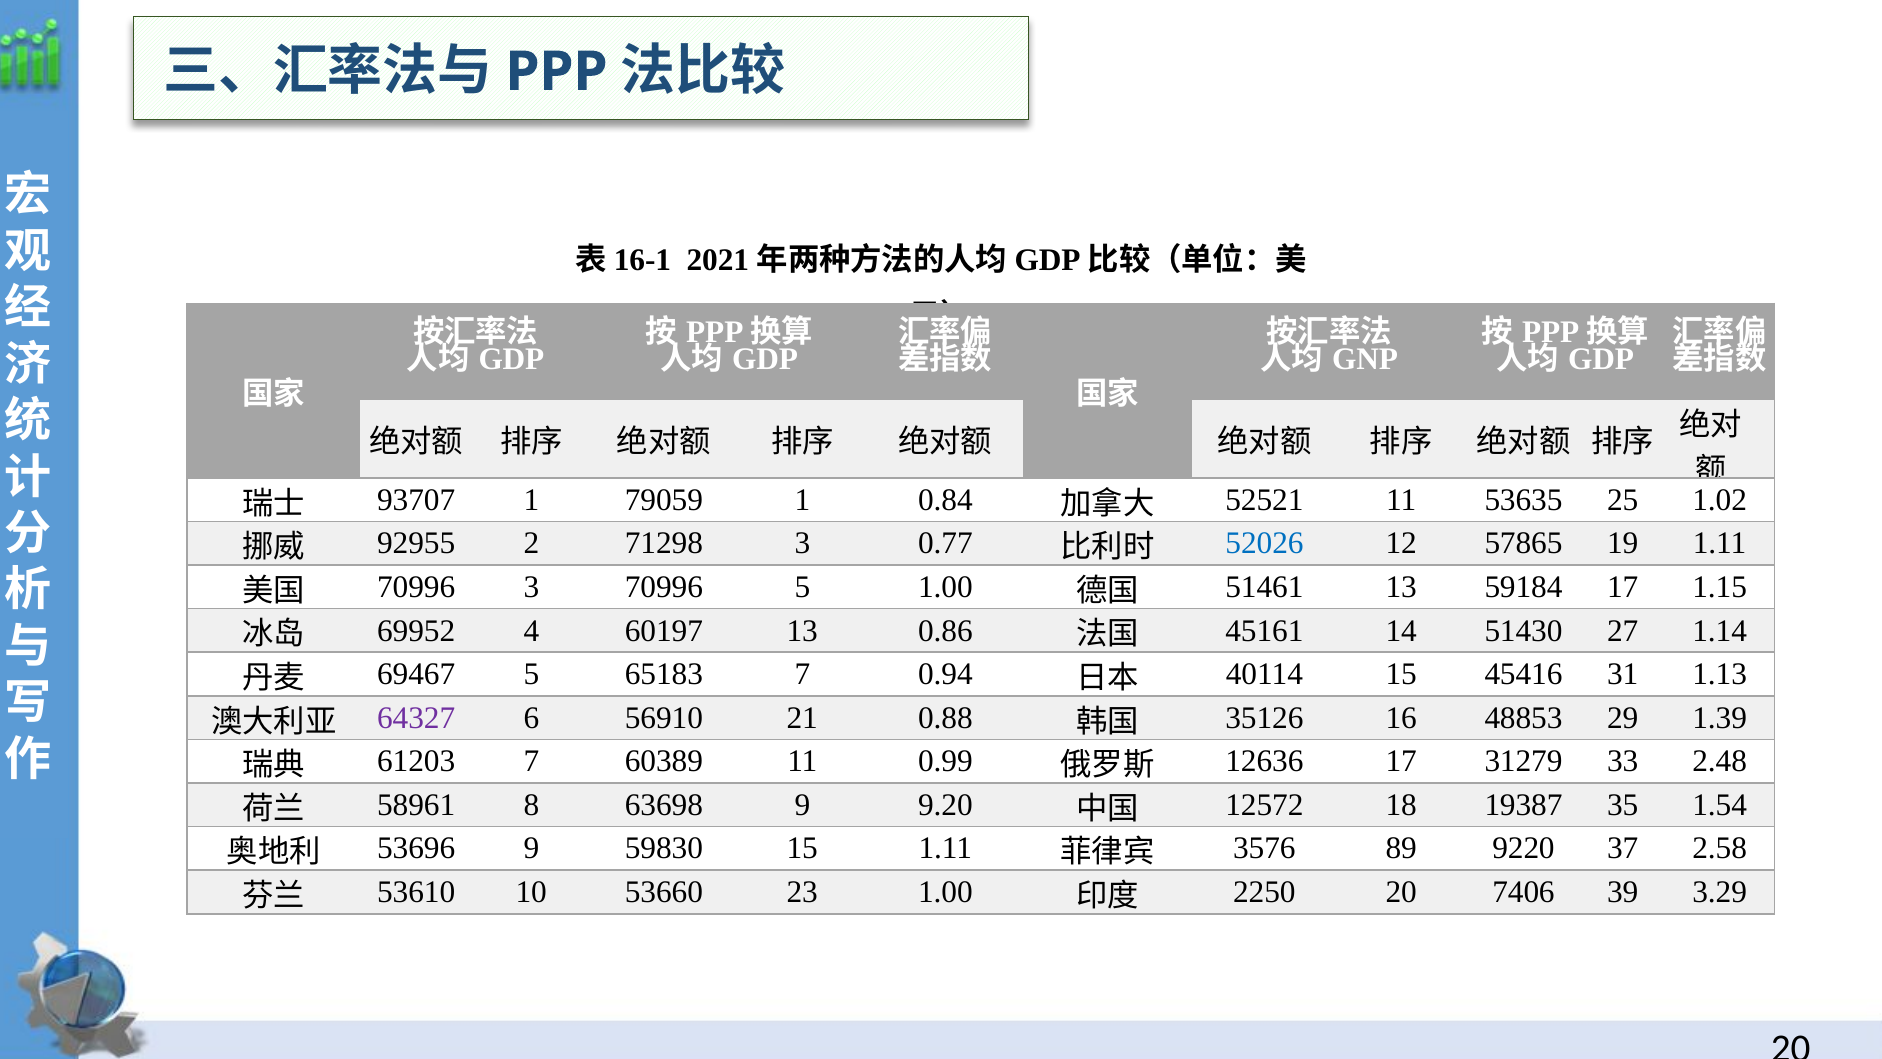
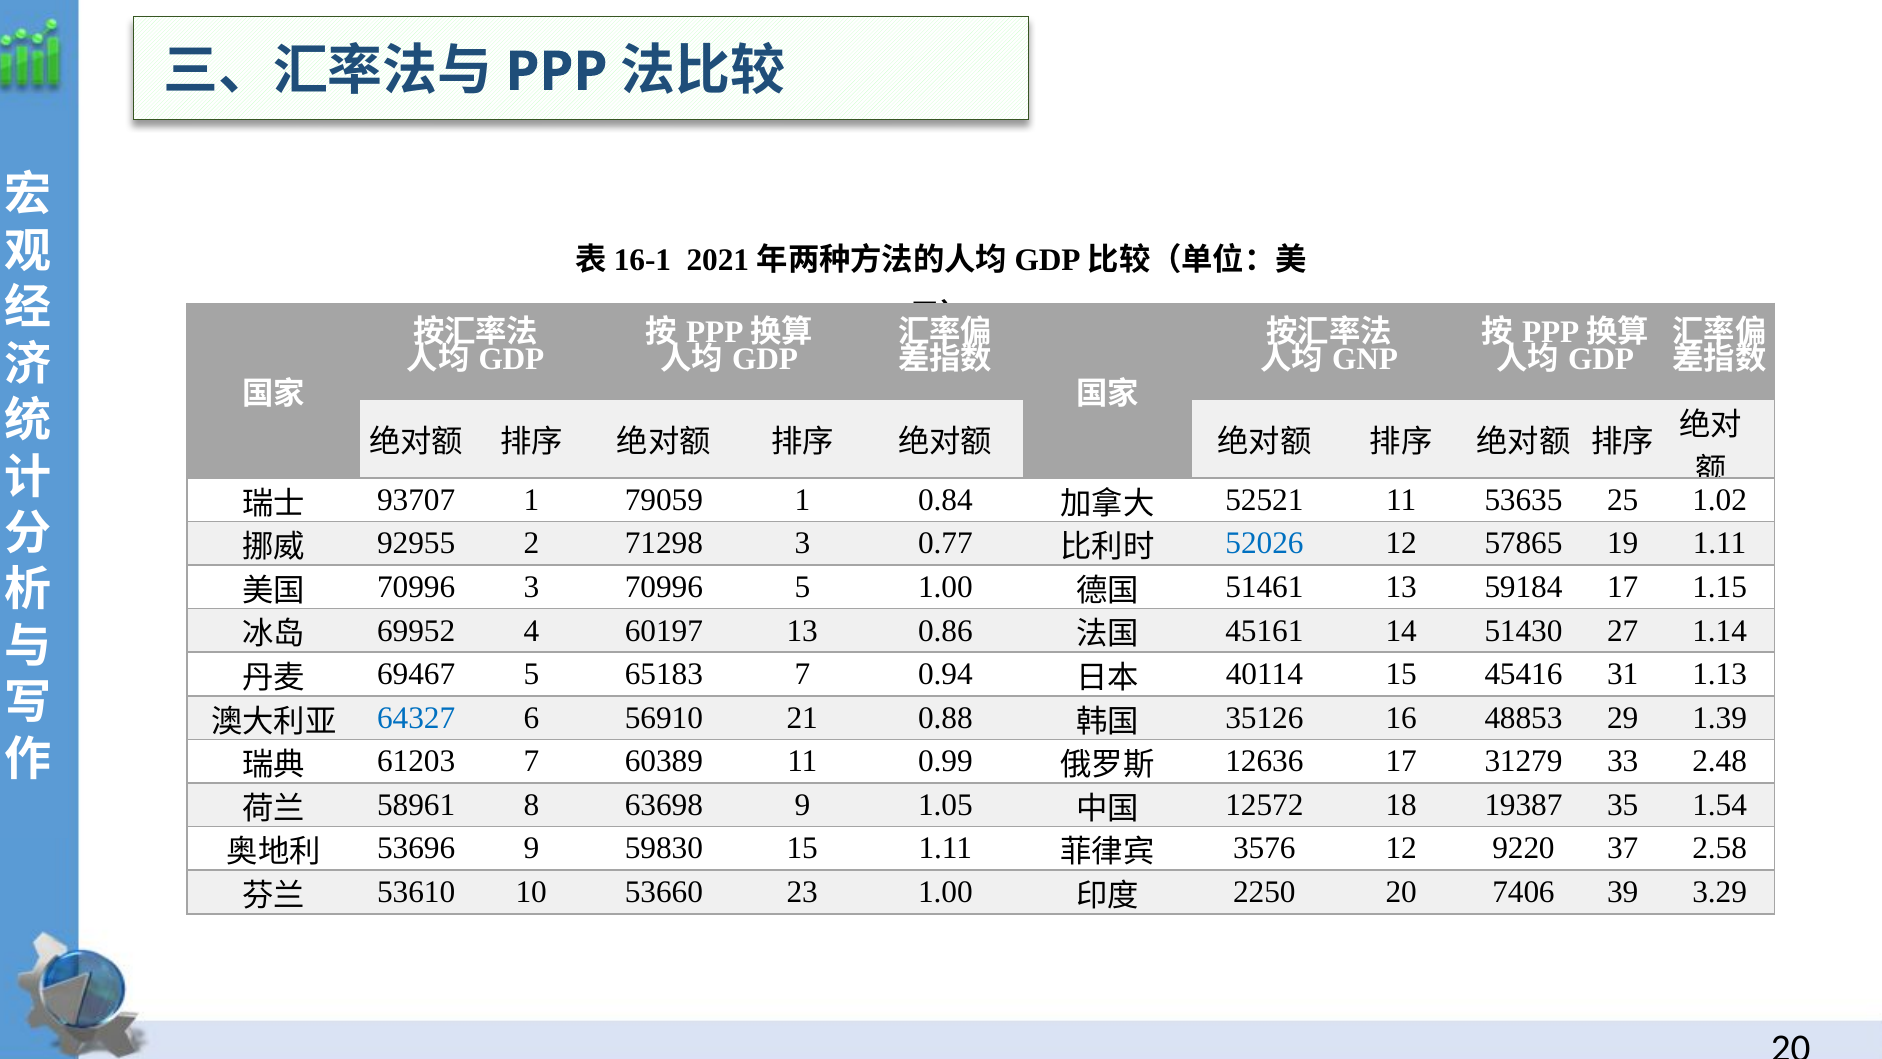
64327 colour: purple -> blue
9.20: 9.20 -> 1.05
3576 89: 89 -> 12
